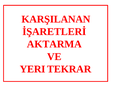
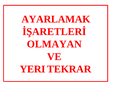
KARŞILANAN: KARŞILANAN -> AYARLAMAK
AKTARMA: AKTARMA -> OLMAYAN
